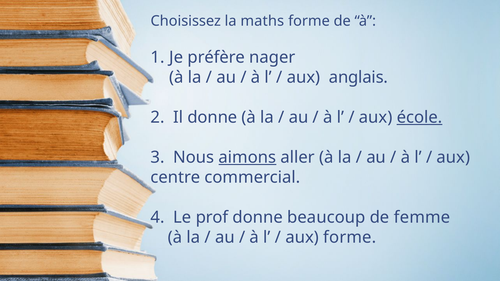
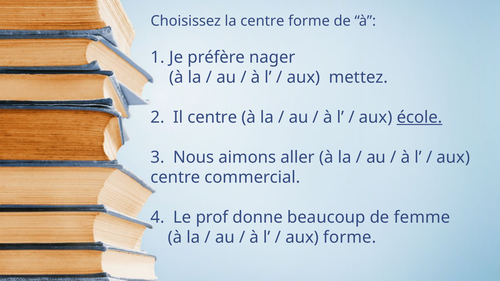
la maths: maths -> centre
anglais: anglais -> mettez
Il donne: donne -> centre
aimons underline: present -> none
